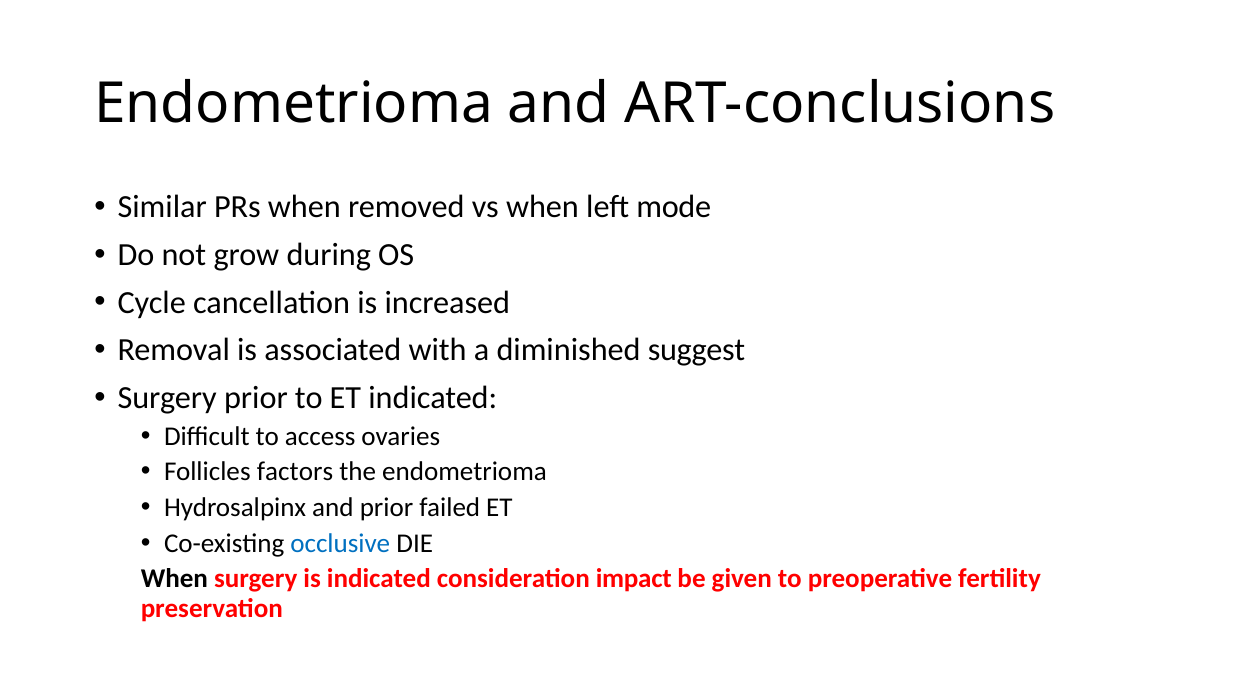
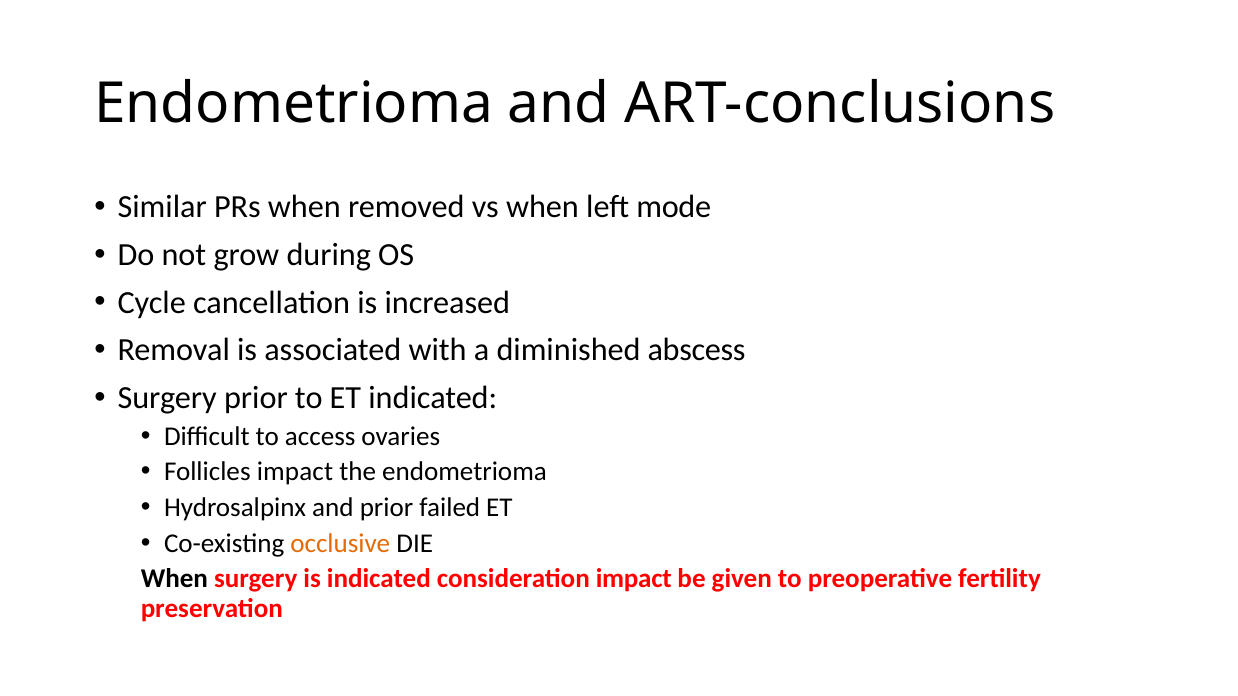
suggest: suggest -> abscess
Follicles factors: factors -> impact
occlusive colour: blue -> orange
